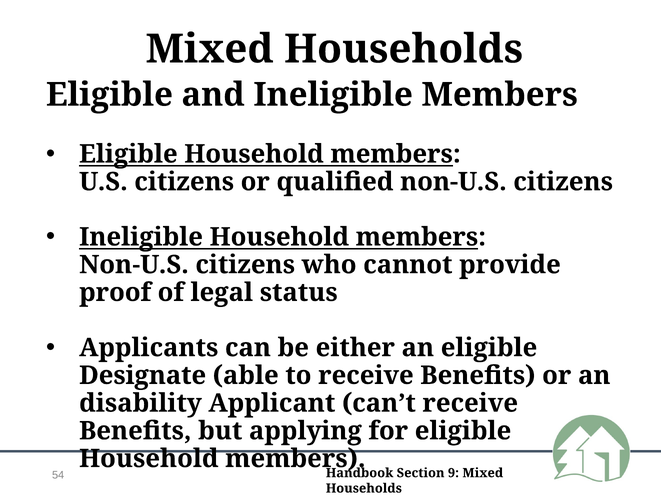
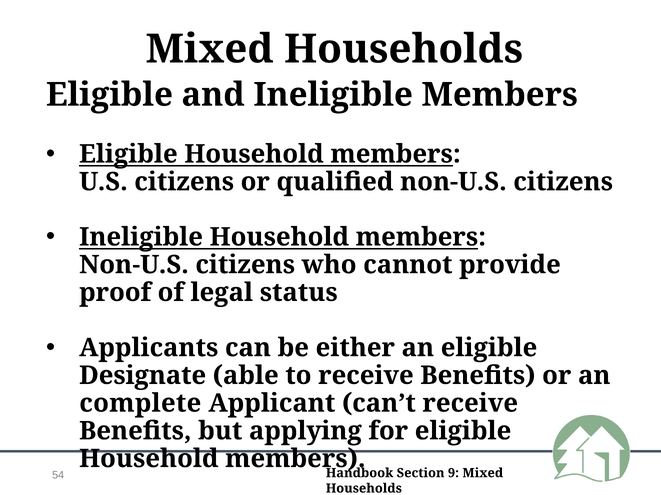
disability: disability -> complete
